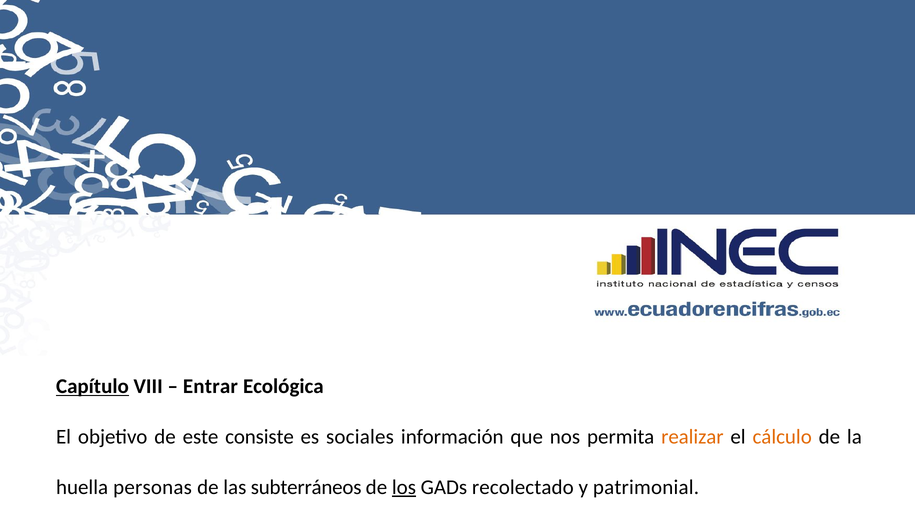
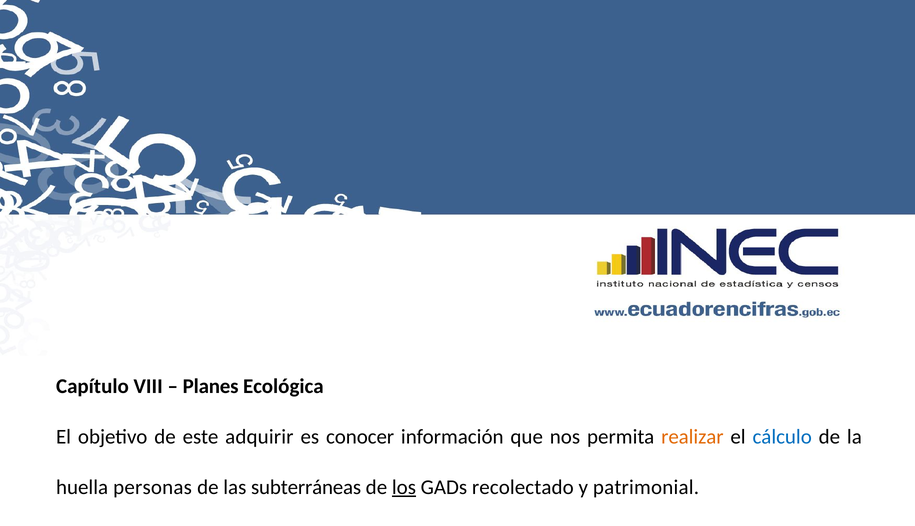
Capítulo underline: present -> none
Entrar: Entrar -> Planes
consiste: consiste -> adquirir
sociales: sociales -> conocer
cálculo colour: orange -> blue
subterráneos: subterráneos -> subterráneas
